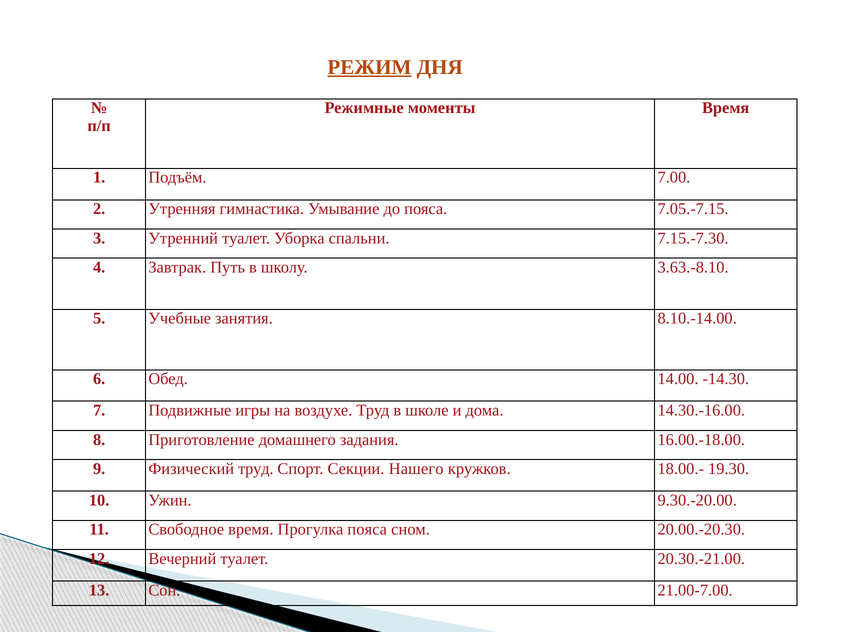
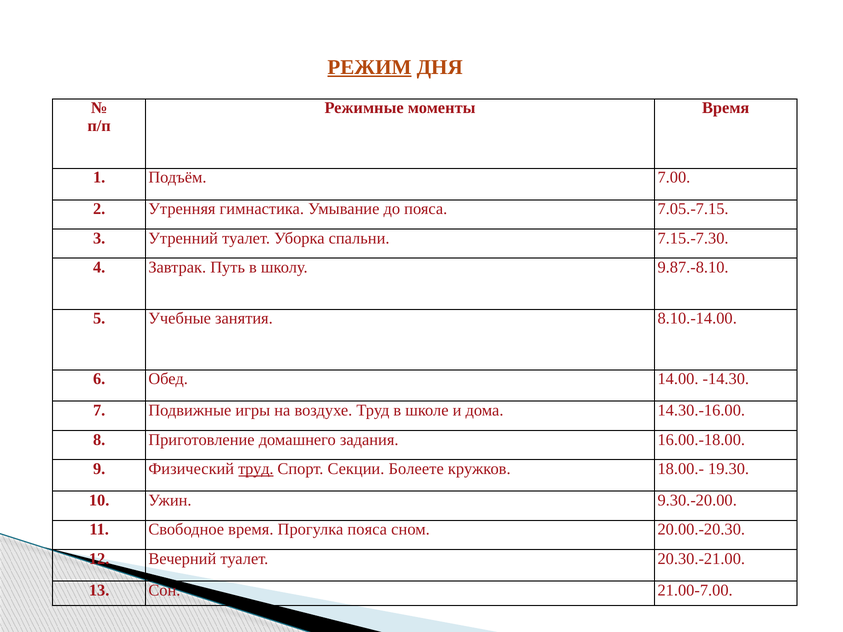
3.63.-8.10: 3.63.-8.10 -> 9.87.-8.10
труд at (256, 469) underline: none -> present
Нашего: Нашего -> Болеете
